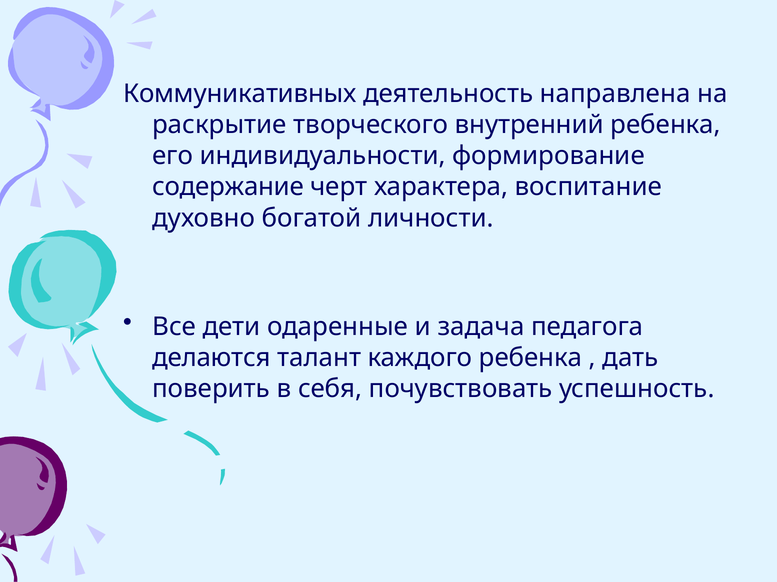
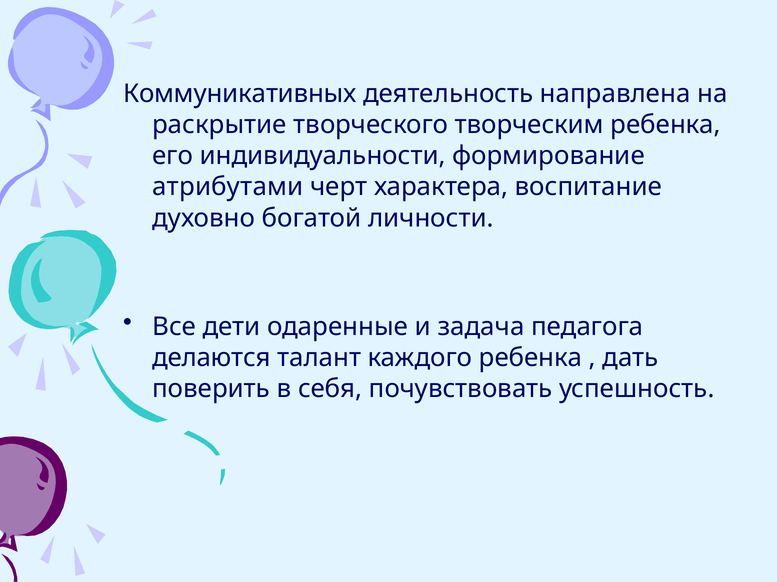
внутренний: внутренний -> творческим
содержание: содержание -> атрибутами
